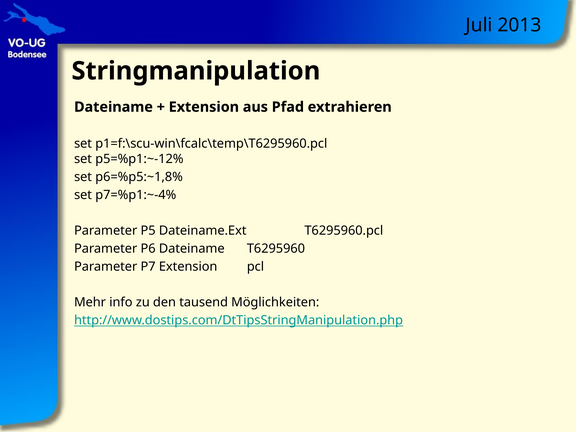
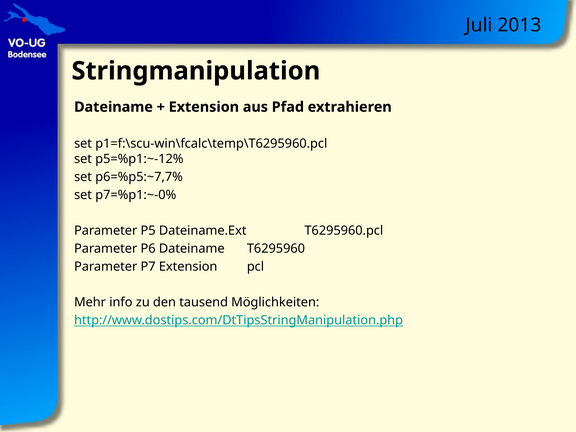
p6=%p5:~1,8%: p6=%p5:~1,8% -> p6=%p5:~7,7%
p7=%p1:~-4%: p7=%p1:~-4% -> p7=%p1:~-0%
